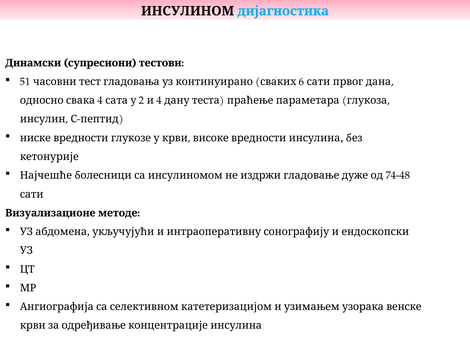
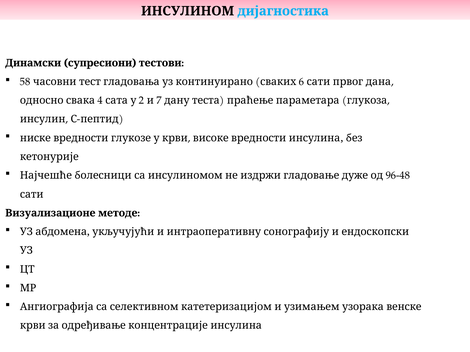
51: 51 -> 58
2 4: 4 -> 7
74-48: 74-48 -> 96-48
